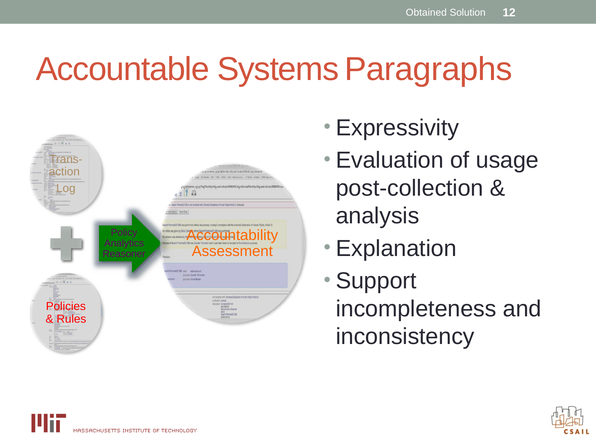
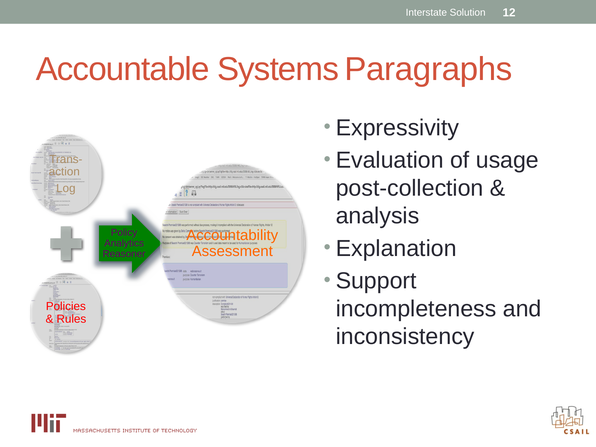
Obtained: Obtained -> Interstate
